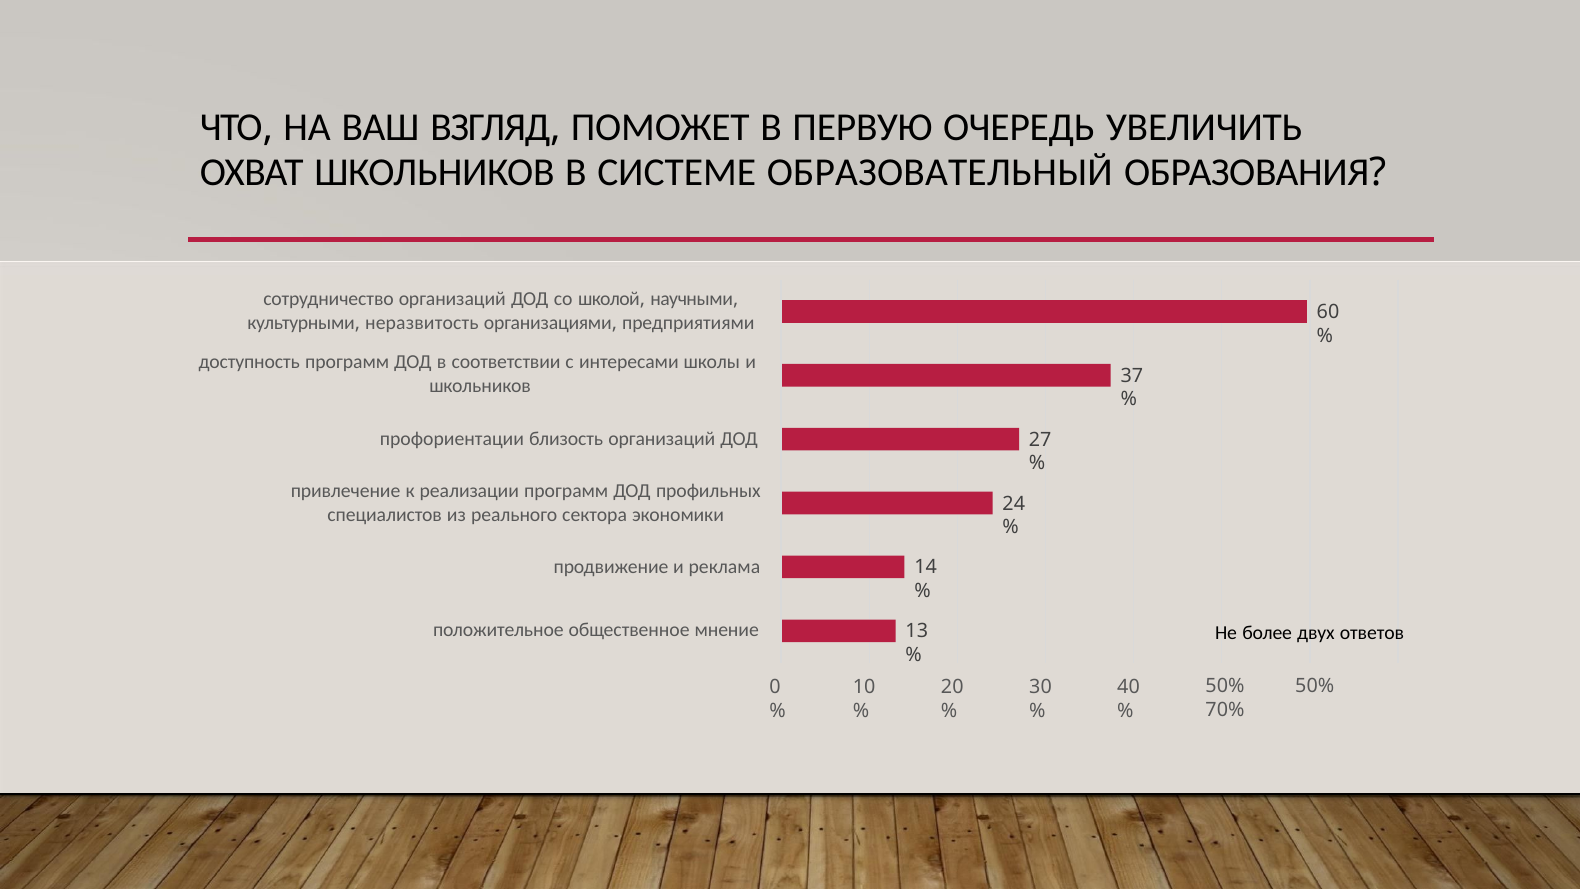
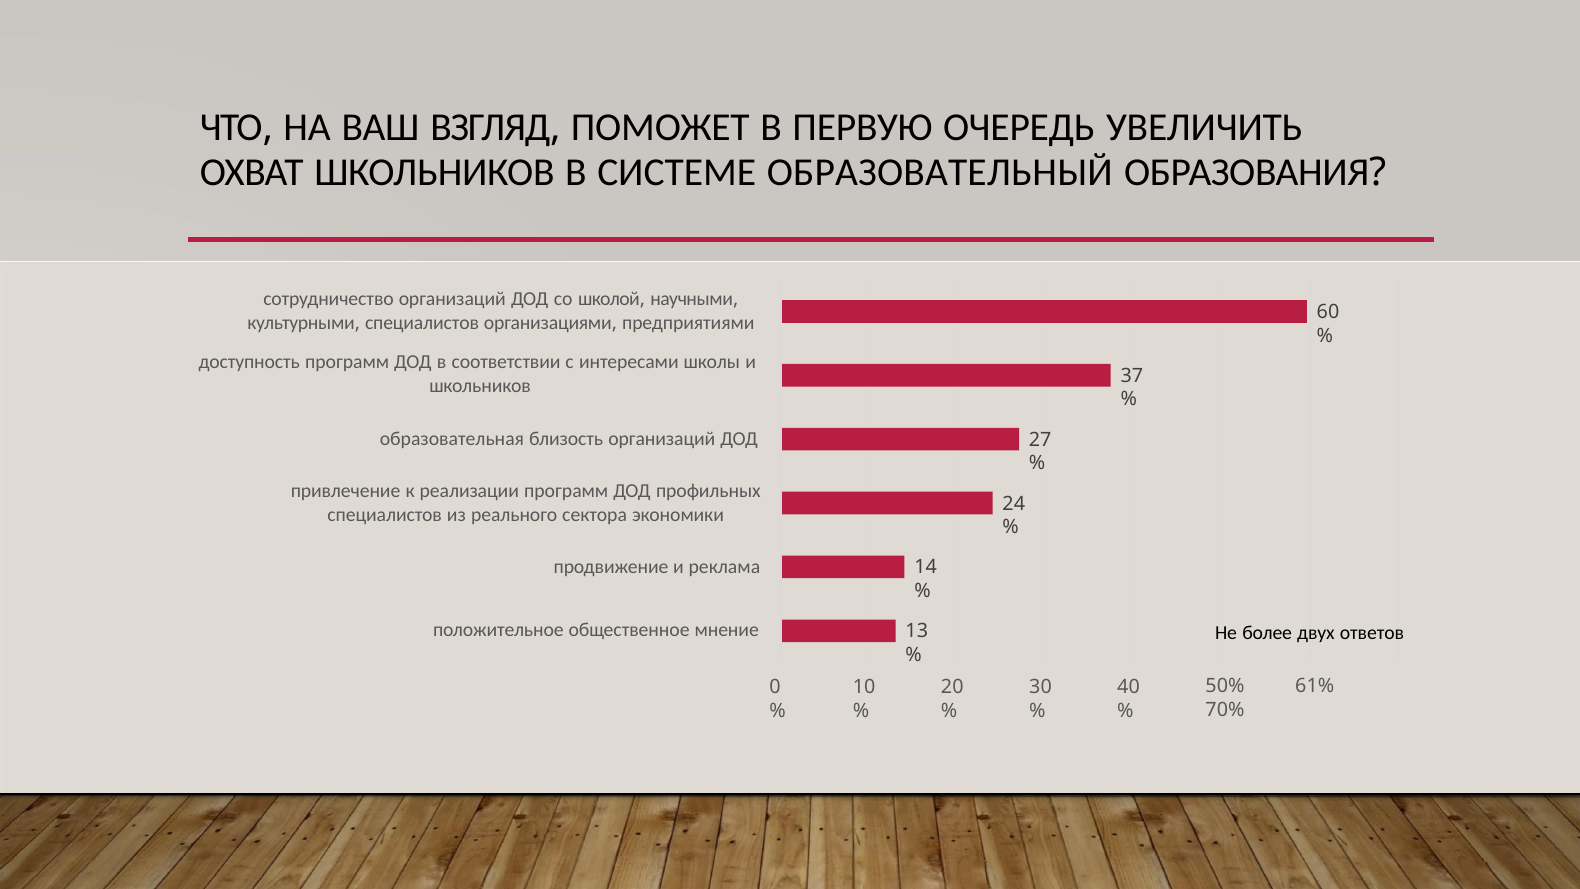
культурными неразвитость: неразвитость -> специалистов
профориентации: профориентации -> образовательная
50% 50%: 50% -> 61%
